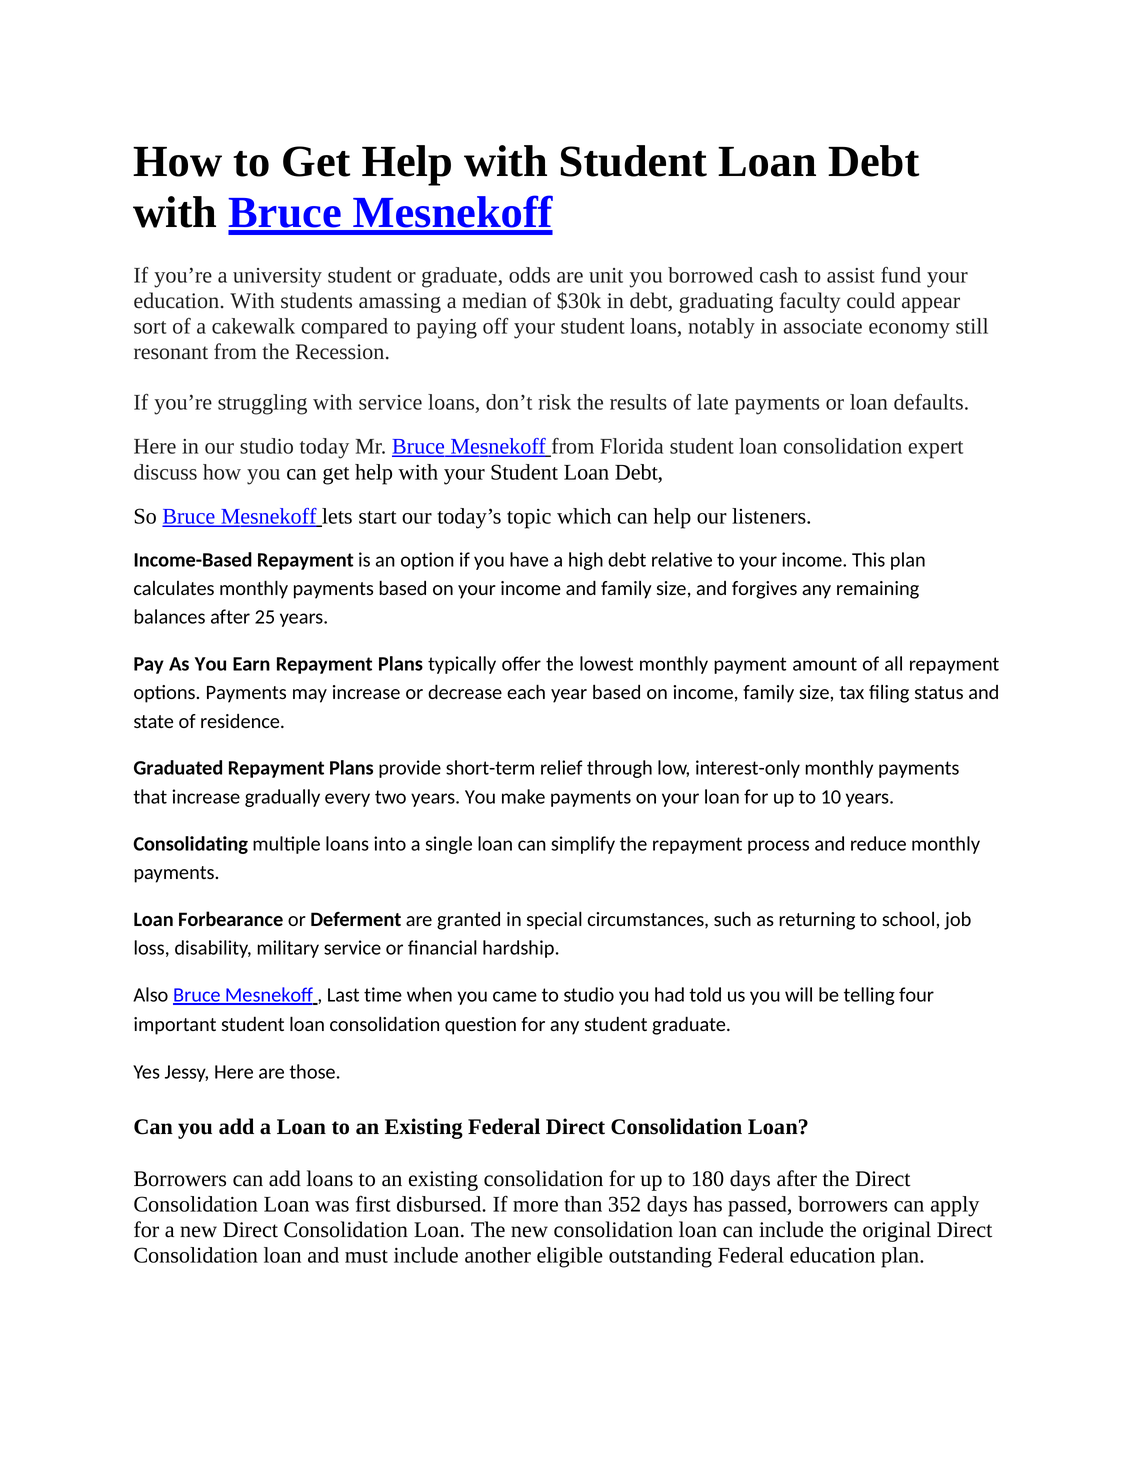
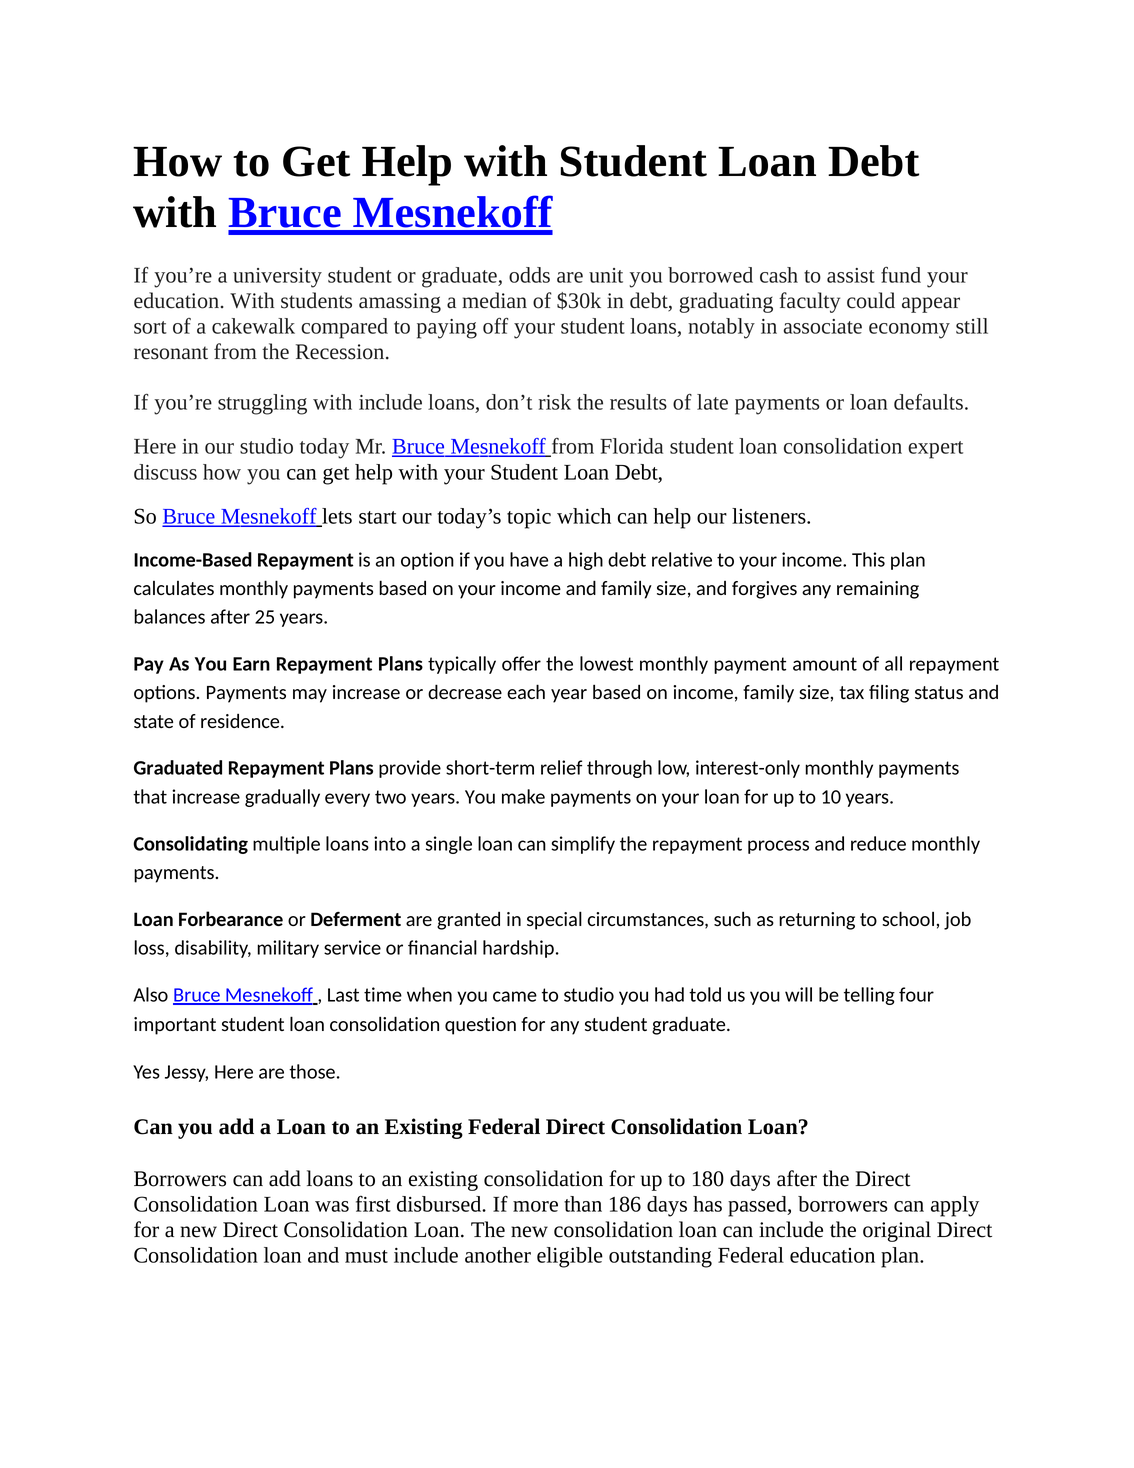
with service: service -> include
352: 352 -> 186
